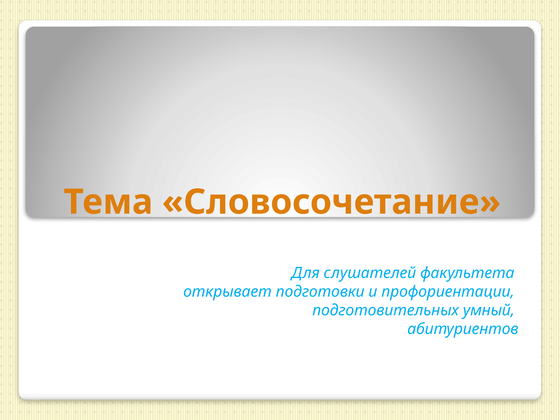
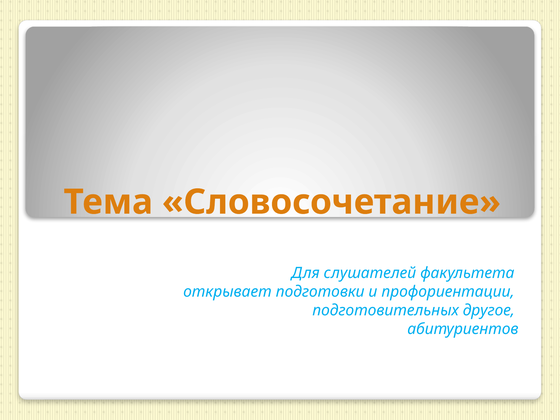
умный: умный -> другое
